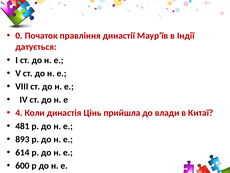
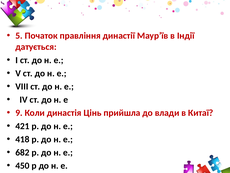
0: 0 -> 5
4: 4 -> 9
481: 481 -> 421
893: 893 -> 418
614: 614 -> 682
600: 600 -> 450
